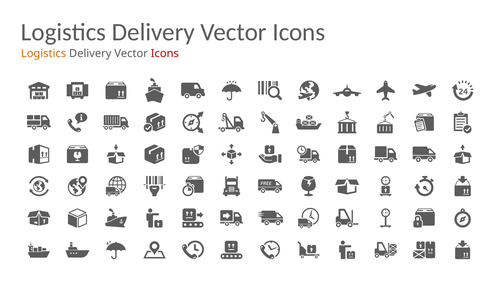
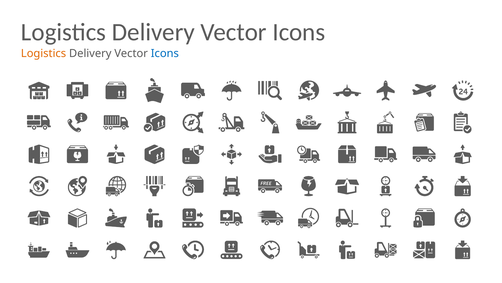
Icons at (165, 53) colour: red -> blue
